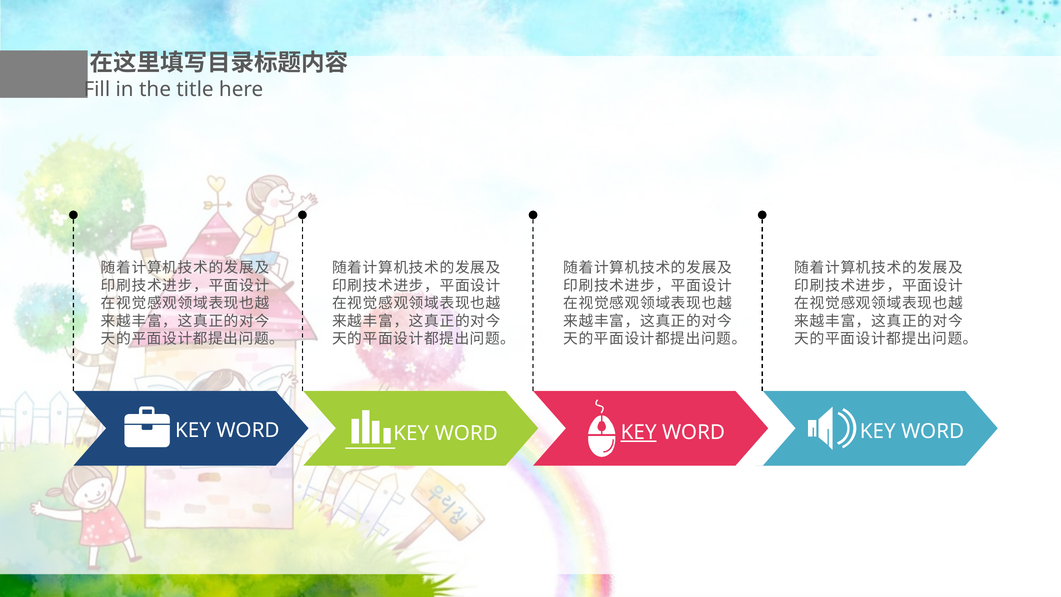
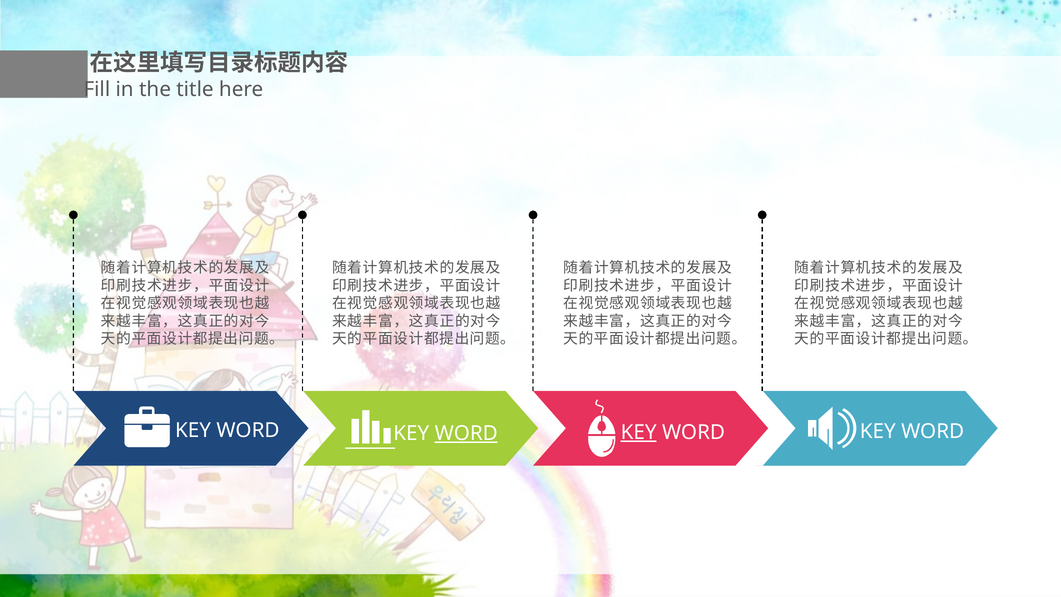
WORD at (466, 433) underline: none -> present
